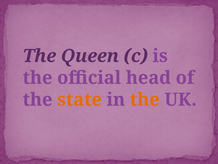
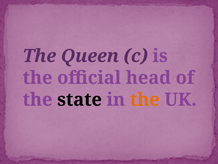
state colour: orange -> black
